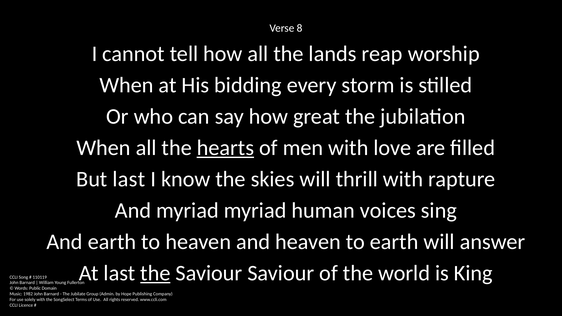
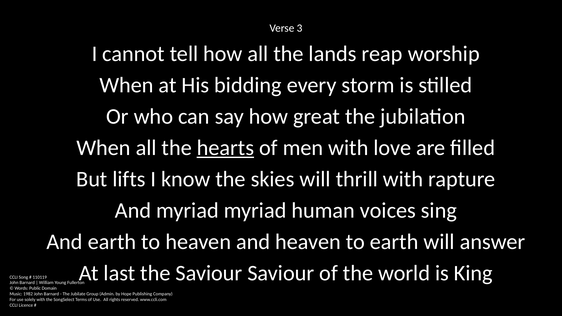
8: 8 -> 3
But last: last -> lifts
the at (155, 273) underline: present -> none
